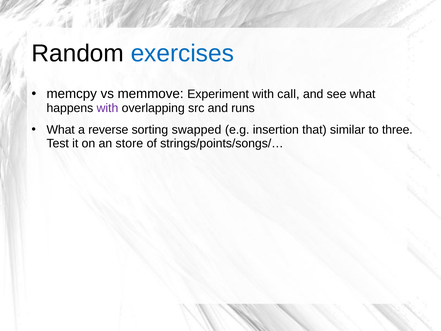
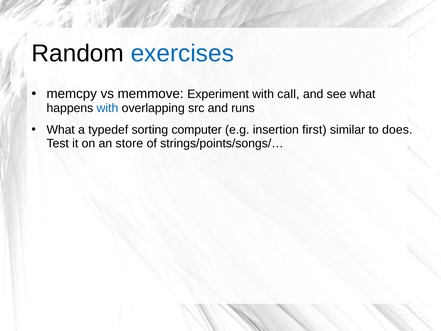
with at (107, 108) colour: purple -> blue
reverse: reverse -> typedef
swapped: swapped -> computer
that: that -> first
three: three -> does
